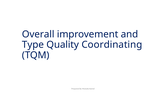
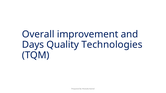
Type: Type -> Days
Coordinating: Coordinating -> Technologies
